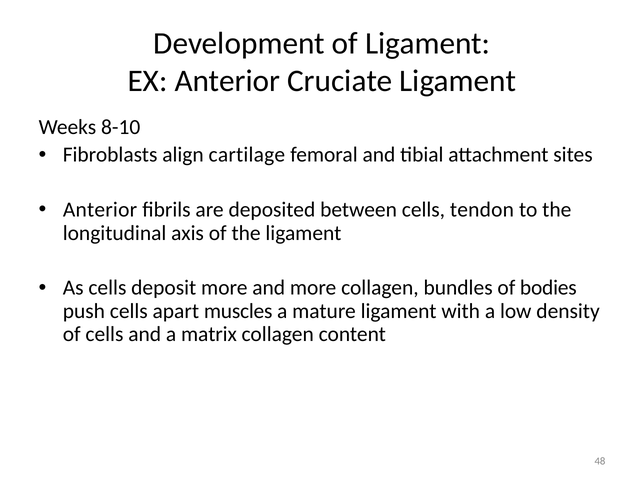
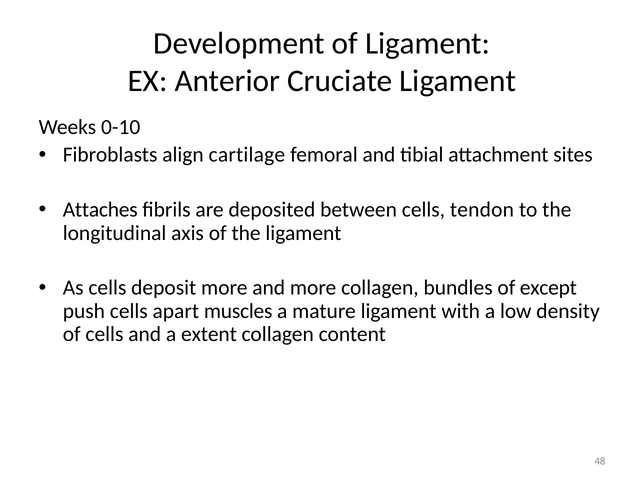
8-10: 8-10 -> 0-10
Anterior at (100, 210): Anterior -> Attaches
bodies: bodies -> except
matrix: matrix -> extent
